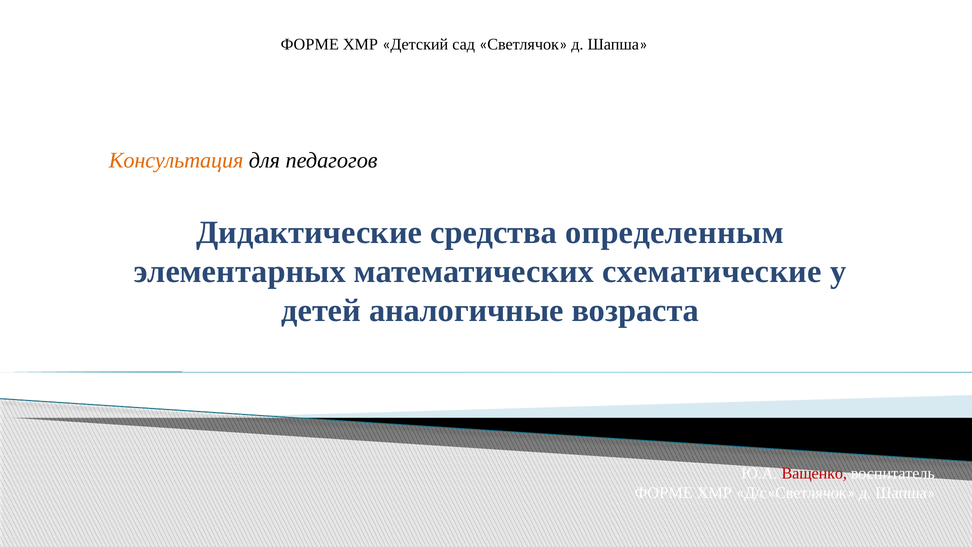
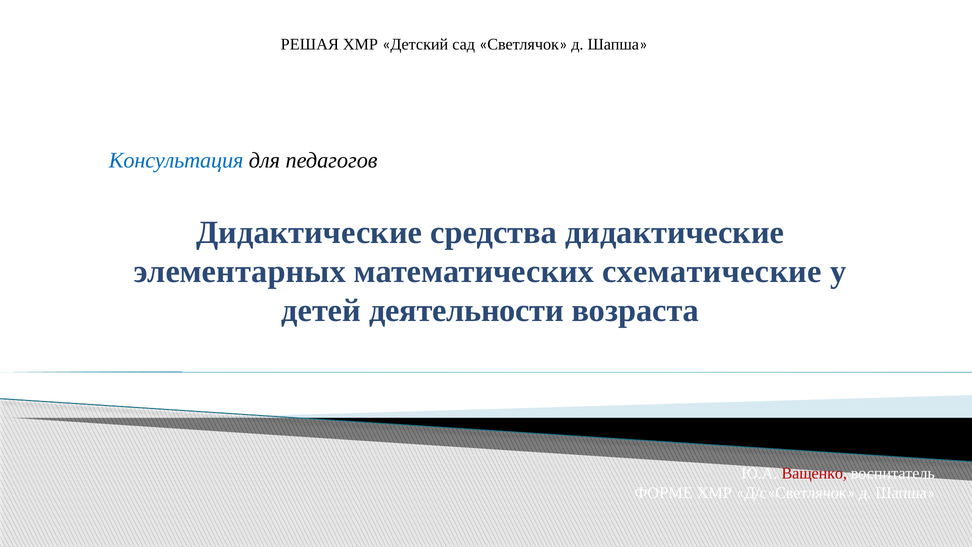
ФОРМЕ at (310, 44): ФОРМЕ -> РЕШАЯ
Консультация colour: orange -> blue
средства определенным: определенным -> дидактические
аналогичные: аналогичные -> деятельности
